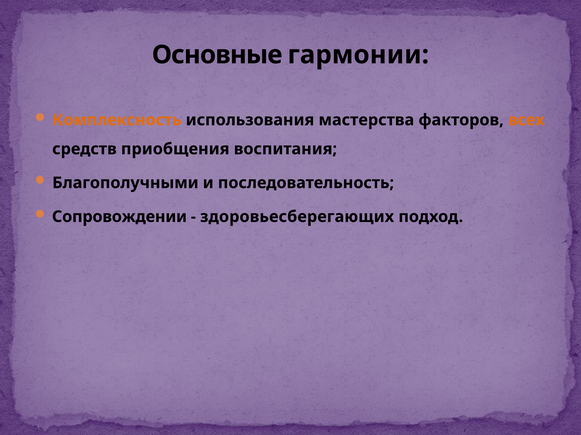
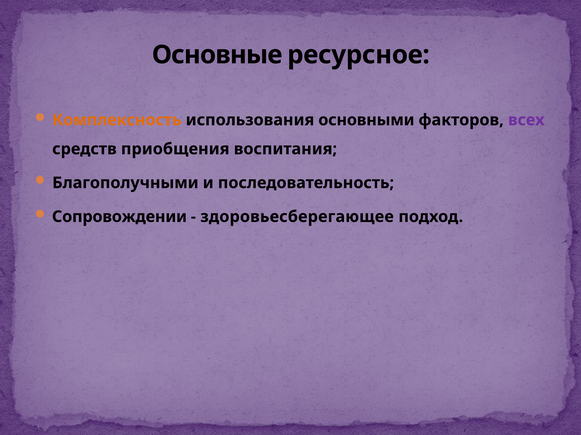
гармонии: гармонии -> ресурсное
мастерства: мастерства -> основными
всех colour: orange -> purple
здоровьесберегающих: здоровьесберегающих -> здоровьесберегающее
